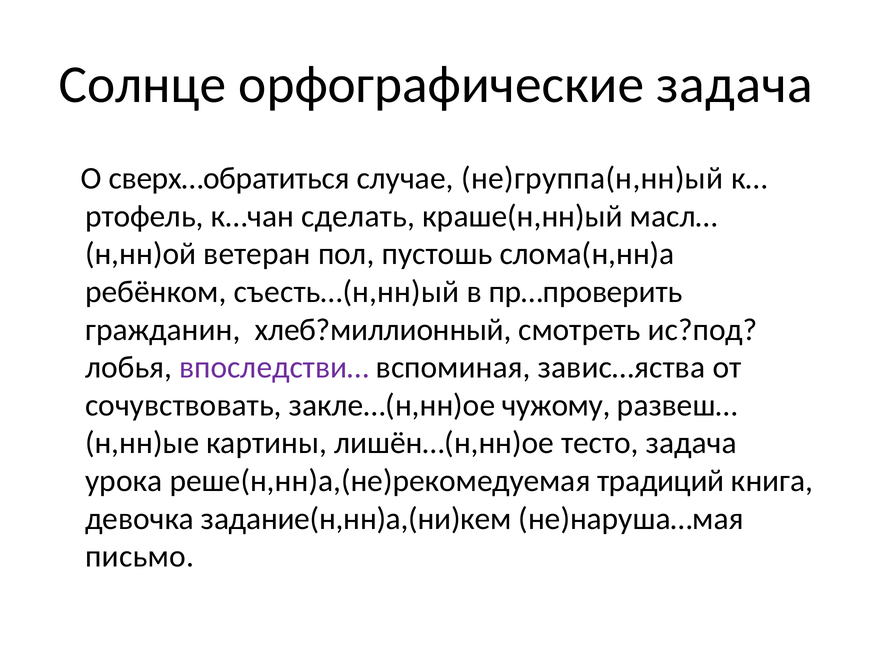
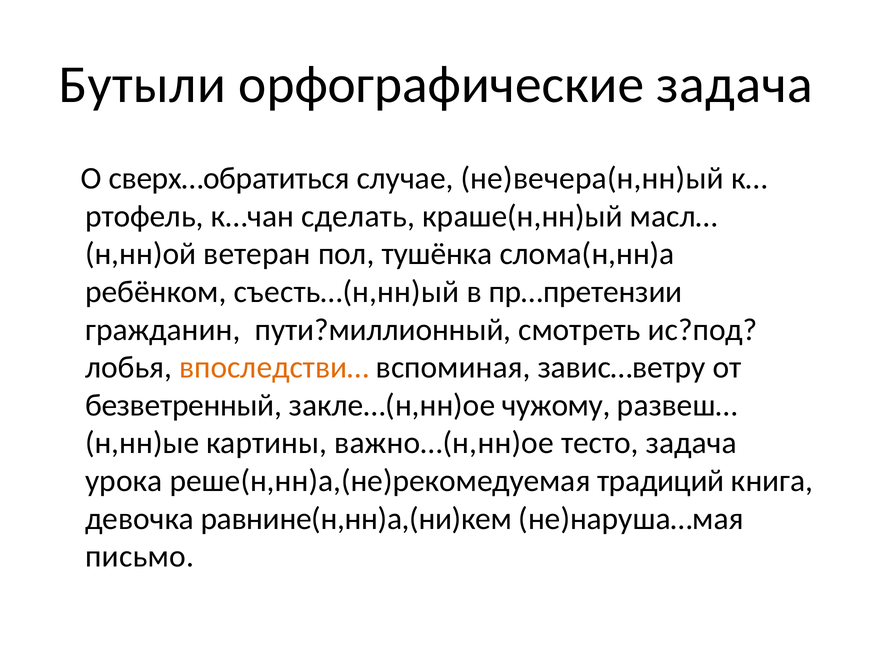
Солнце: Солнце -> Бутыли
не)группа(н,нн)ый: не)группа(н,нн)ый -> не)вечера(н,нн)ый
пустошь: пустошь -> тушёнка
пр…проверить: пр…проверить -> пр…претензии
хлеб?миллионный: хлеб?миллионный -> пути?миллионный
впоследстви… colour: purple -> orange
завис…яства: завис…яства -> завис…ветру
сочувствовать: сочувствовать -> безветренный
лишён…(н,нн)ое: лишён…(н,нн)ое -> важно…(н,нн)ое
задание(н,нн)а,(ни)кем: задание(н,нн)а,(ни)кем -> равнине(н,нн)а,(ни)кем
